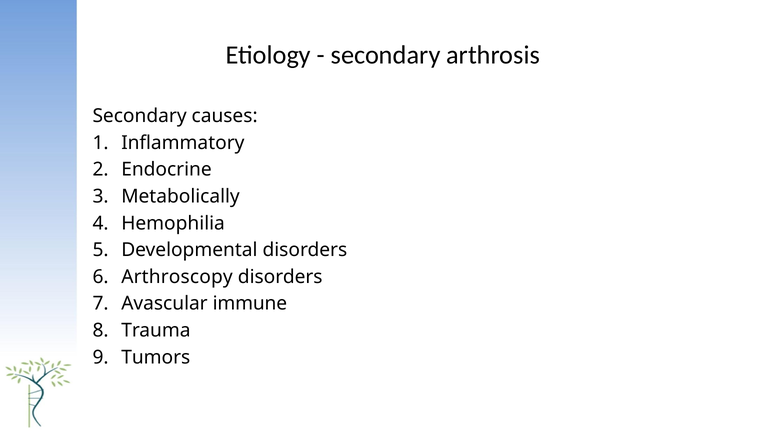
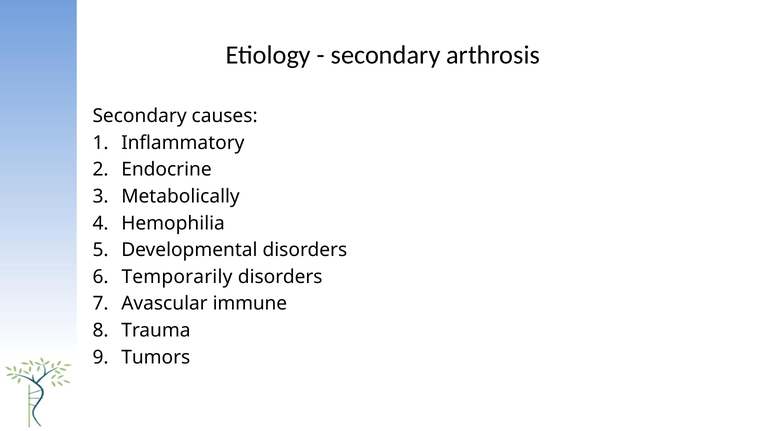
Arthroscopy: Arthroscopy -> Temporarily
